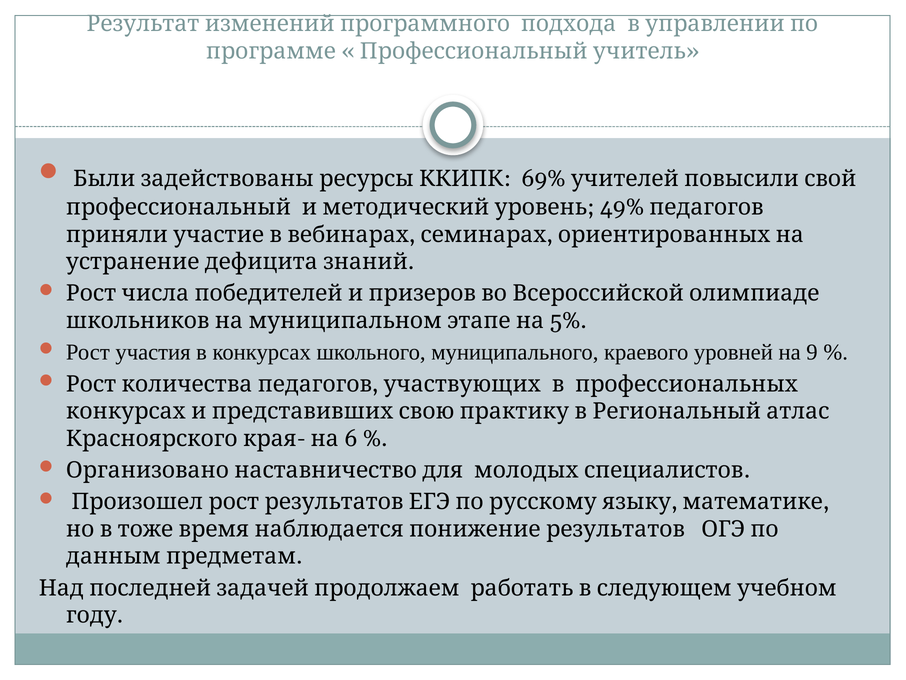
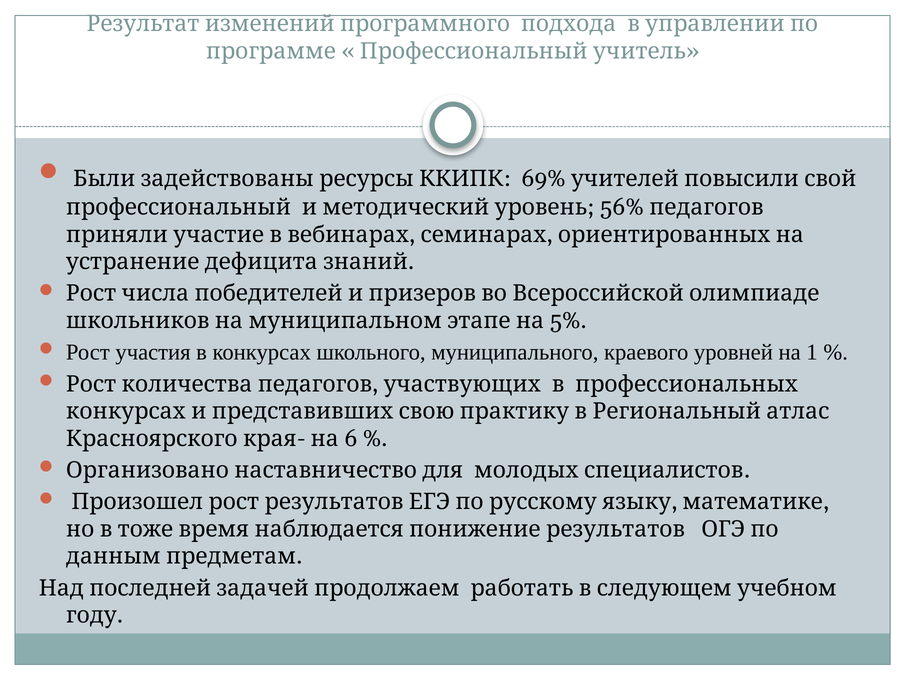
49%: 49% -> 56%
9: 9 -> 1
